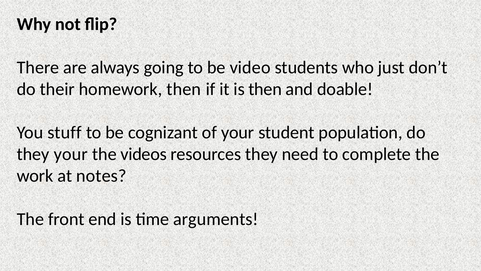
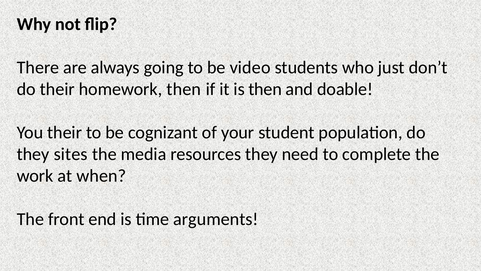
You stuff: stuff -> their
they your: your -> sites
videos: videos -> media
notes: notes -> when
